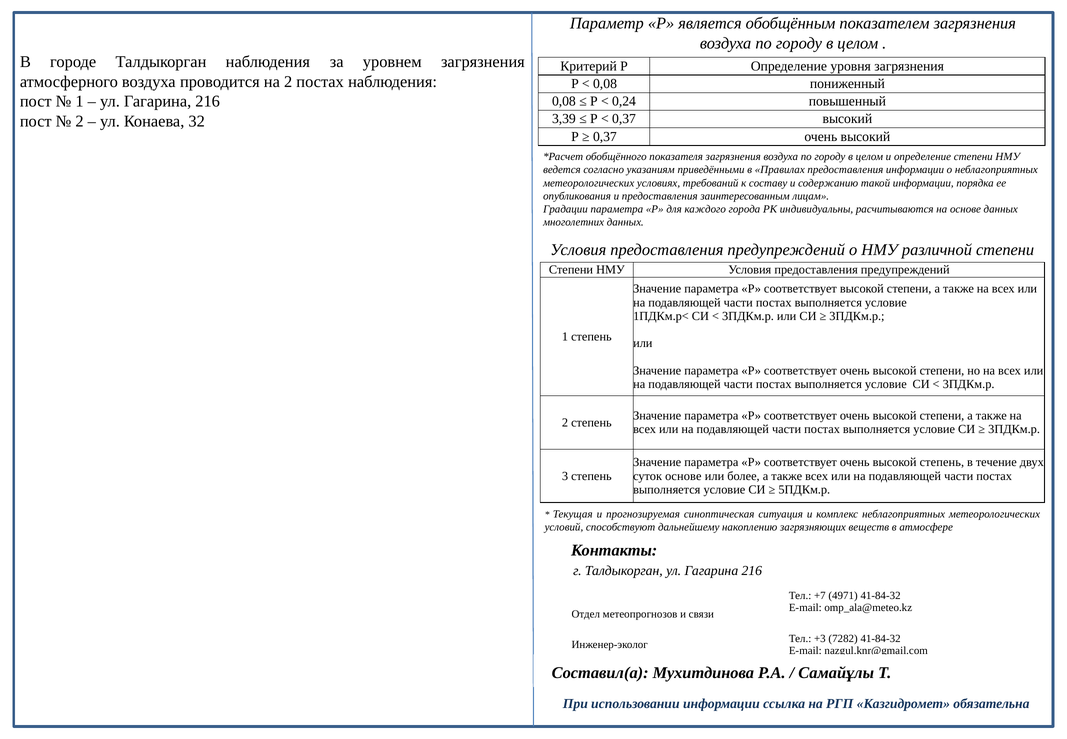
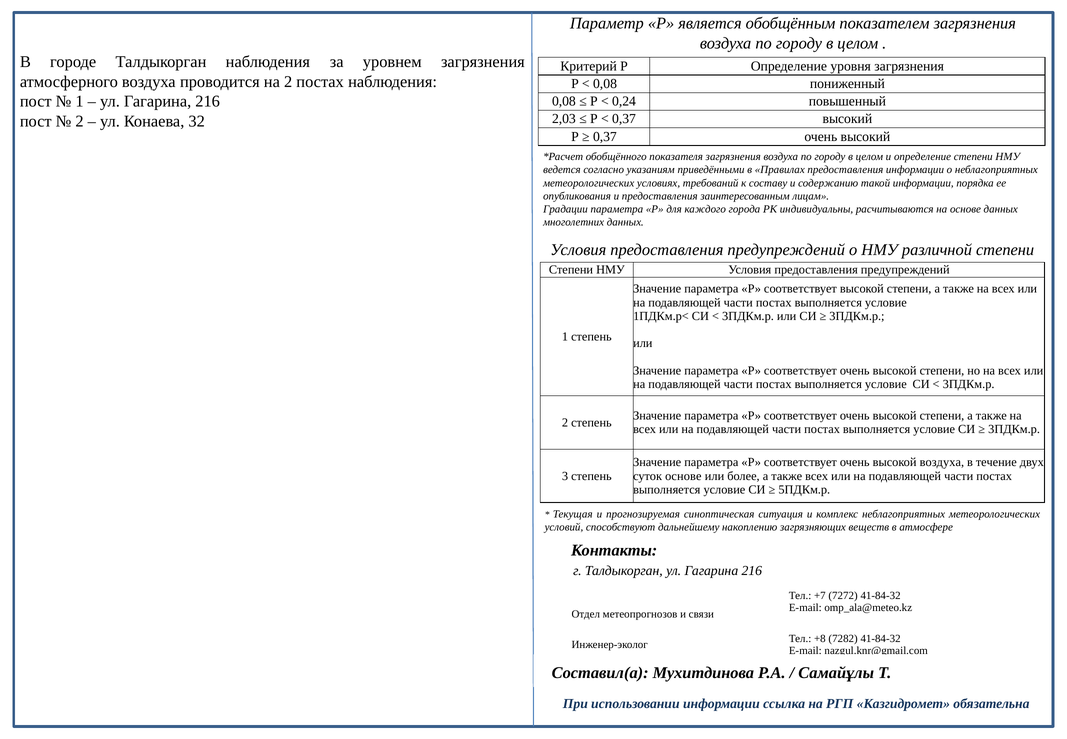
3,39: 3,39 -> 2,03
высокой степень: степень -> воздуха
4971: 4971 -> 7272
+3: +3 -> +8
